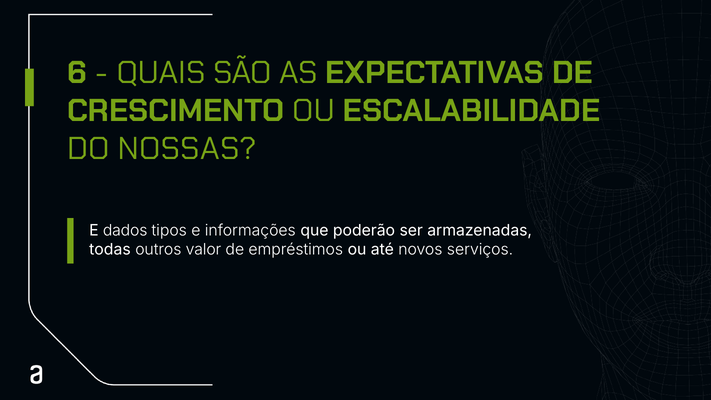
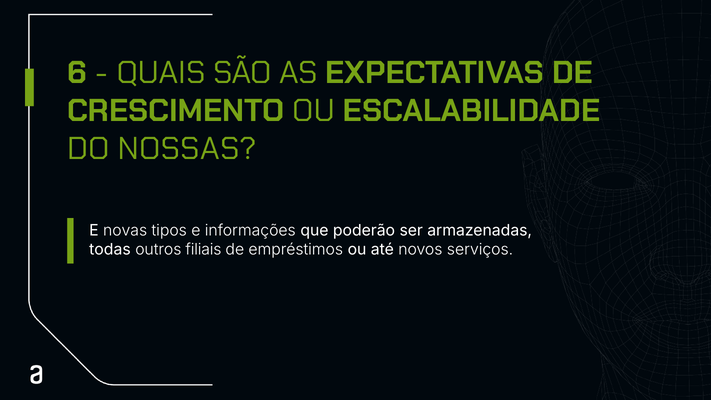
dados: dados -> novas
valor: valor -> filiais
